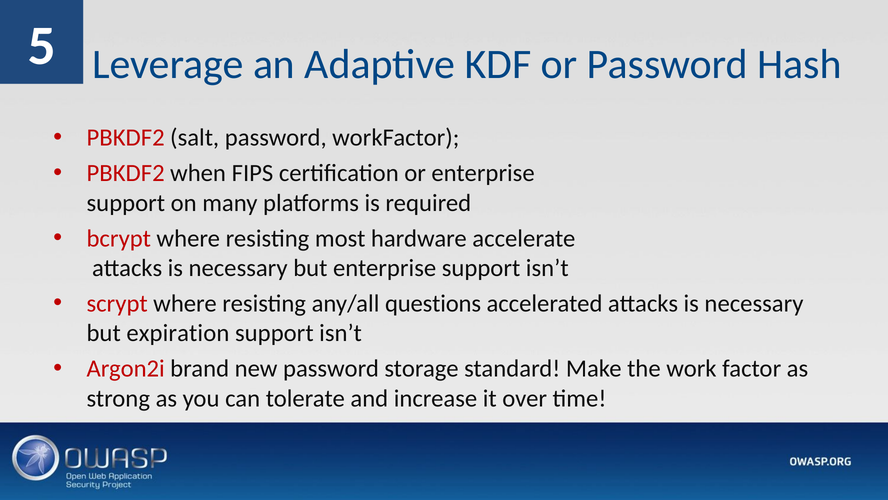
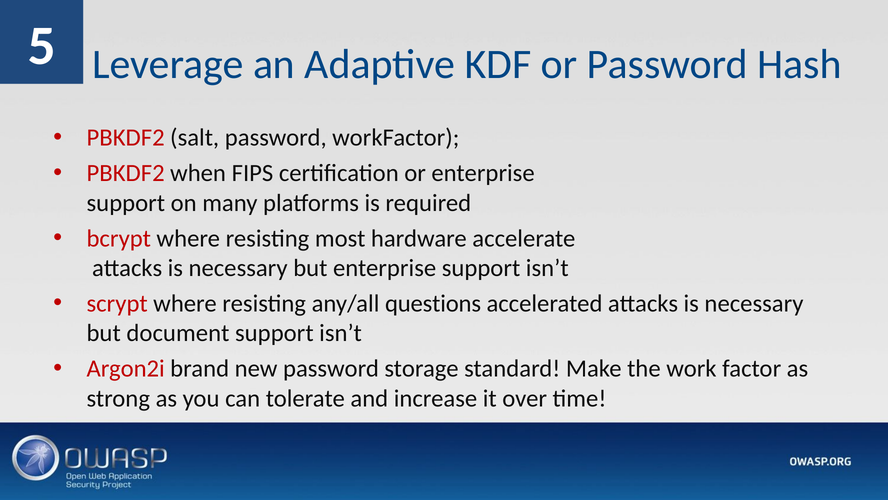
expiration: expiration -> document
